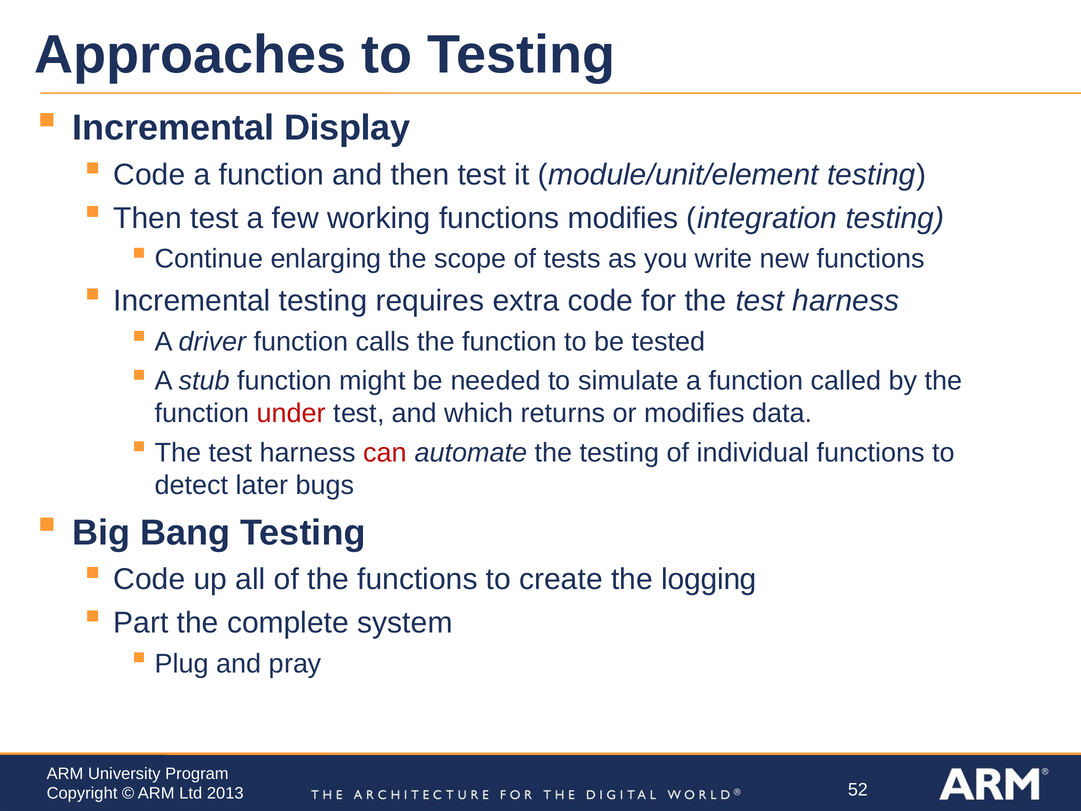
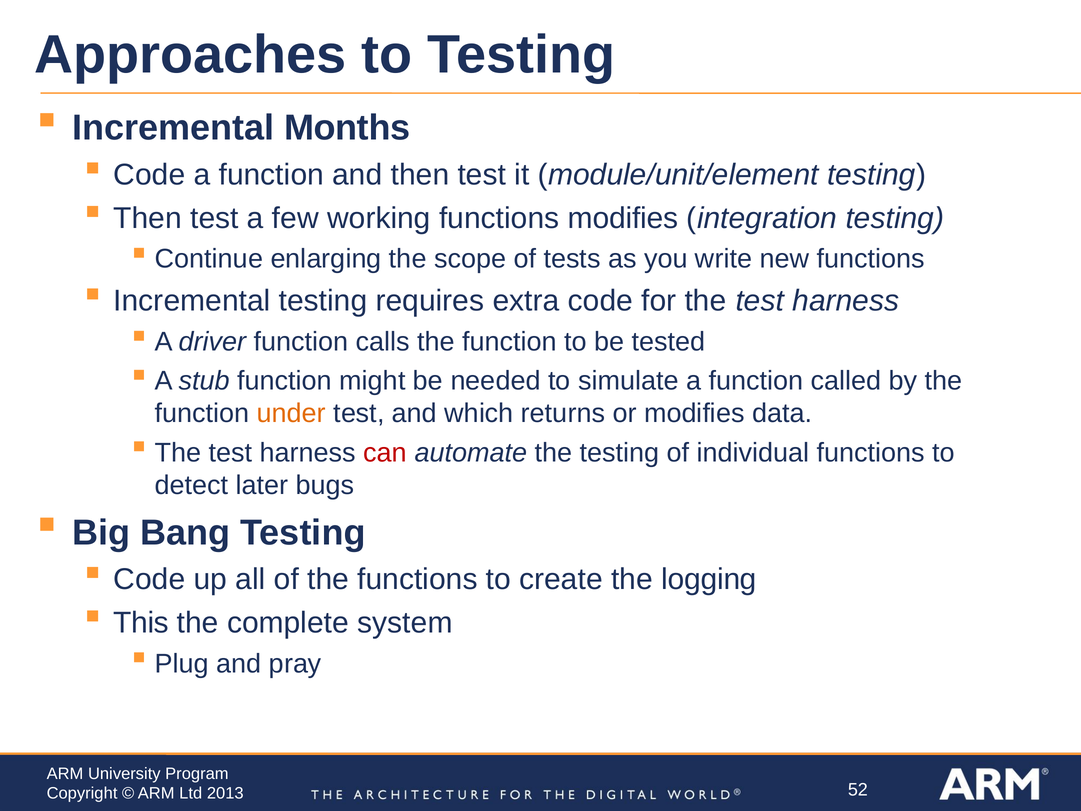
Display: Display -> Months
under colour: red -> orange
Part: Part -> This
